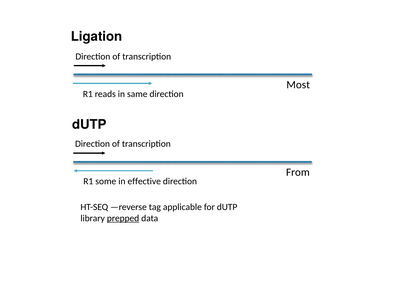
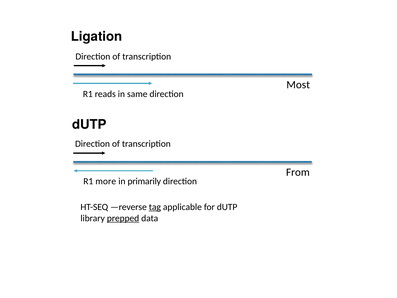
some: some -> more
effective: effective -> primarily
tag underline: none -> present
